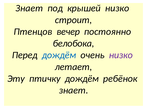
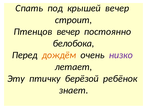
Знает at (29, 8): Знает -> Спать
крышей низко: низко -> вечер
дождём at (59, 55) colour: blue -> orange
птичку дождём: дождём -> берёзой
